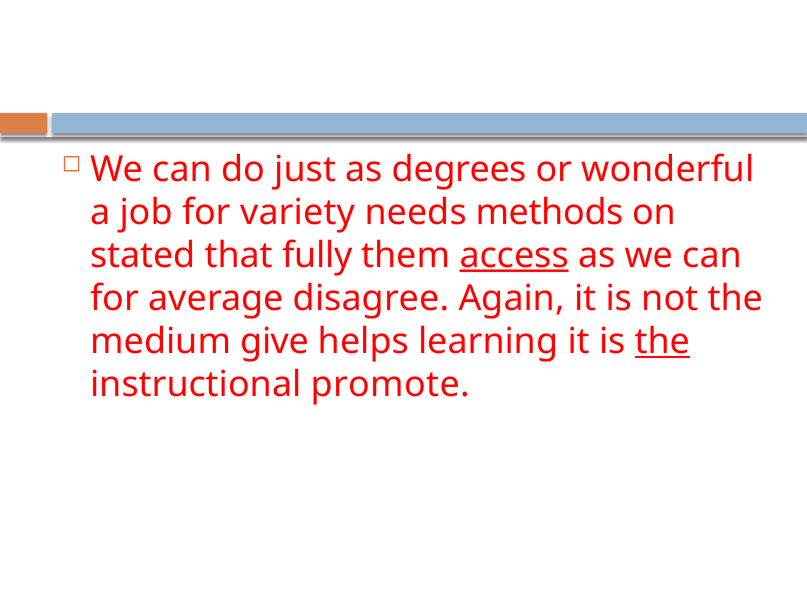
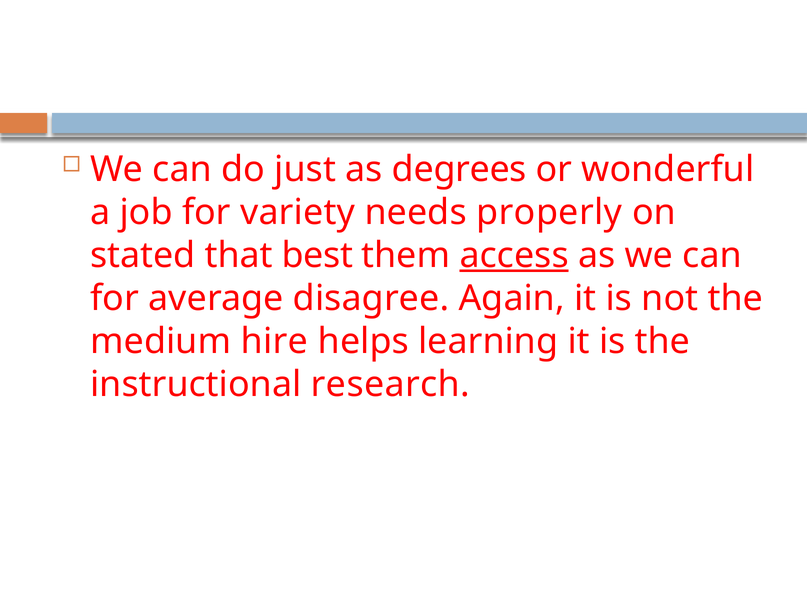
methods: methods -> properly
fully: fully -> best
give: give -> hire
the at (663, 342) underline: present -> none
promote: promote -> research
